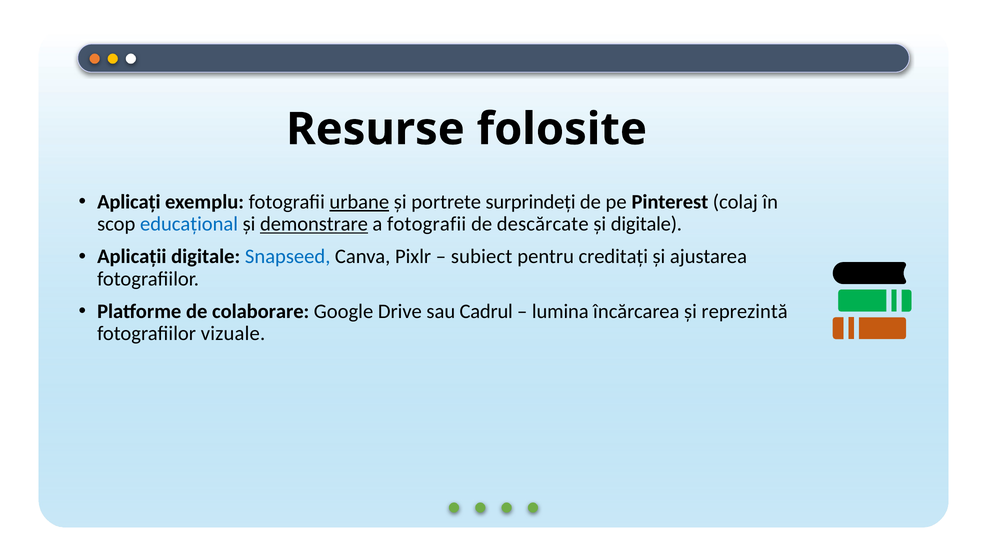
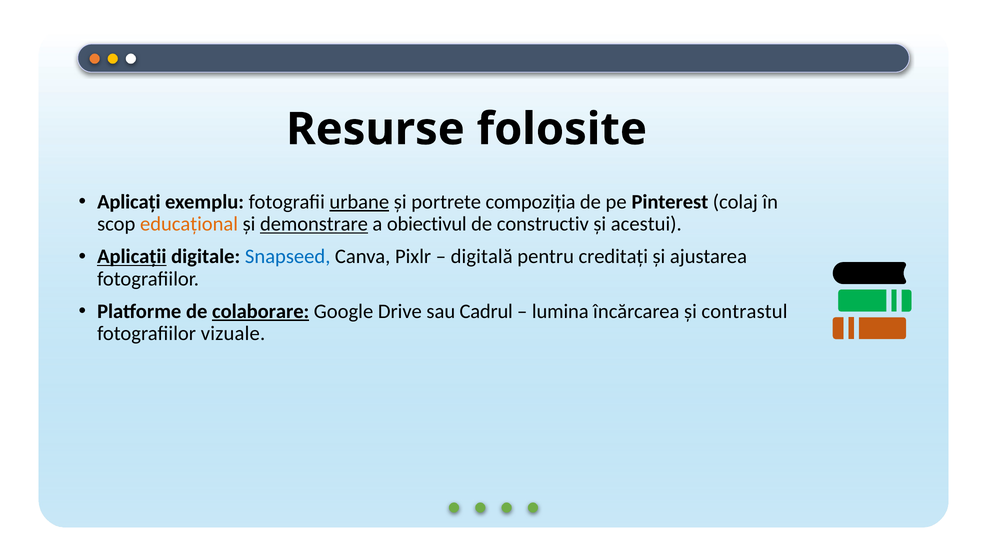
surprindeți: surprindeți -> compoziția
educațional colour: blue -> orange
a fotografii: fotografii -> obiectivul
descărcate: descărcate -> constructiv
și digitale: digitale -> acestui
Aplicații underline: none -> present
subiect: subiect -> digitală
colaborare underline: none -> present
reprezintă: reprezintă -> contrastul
